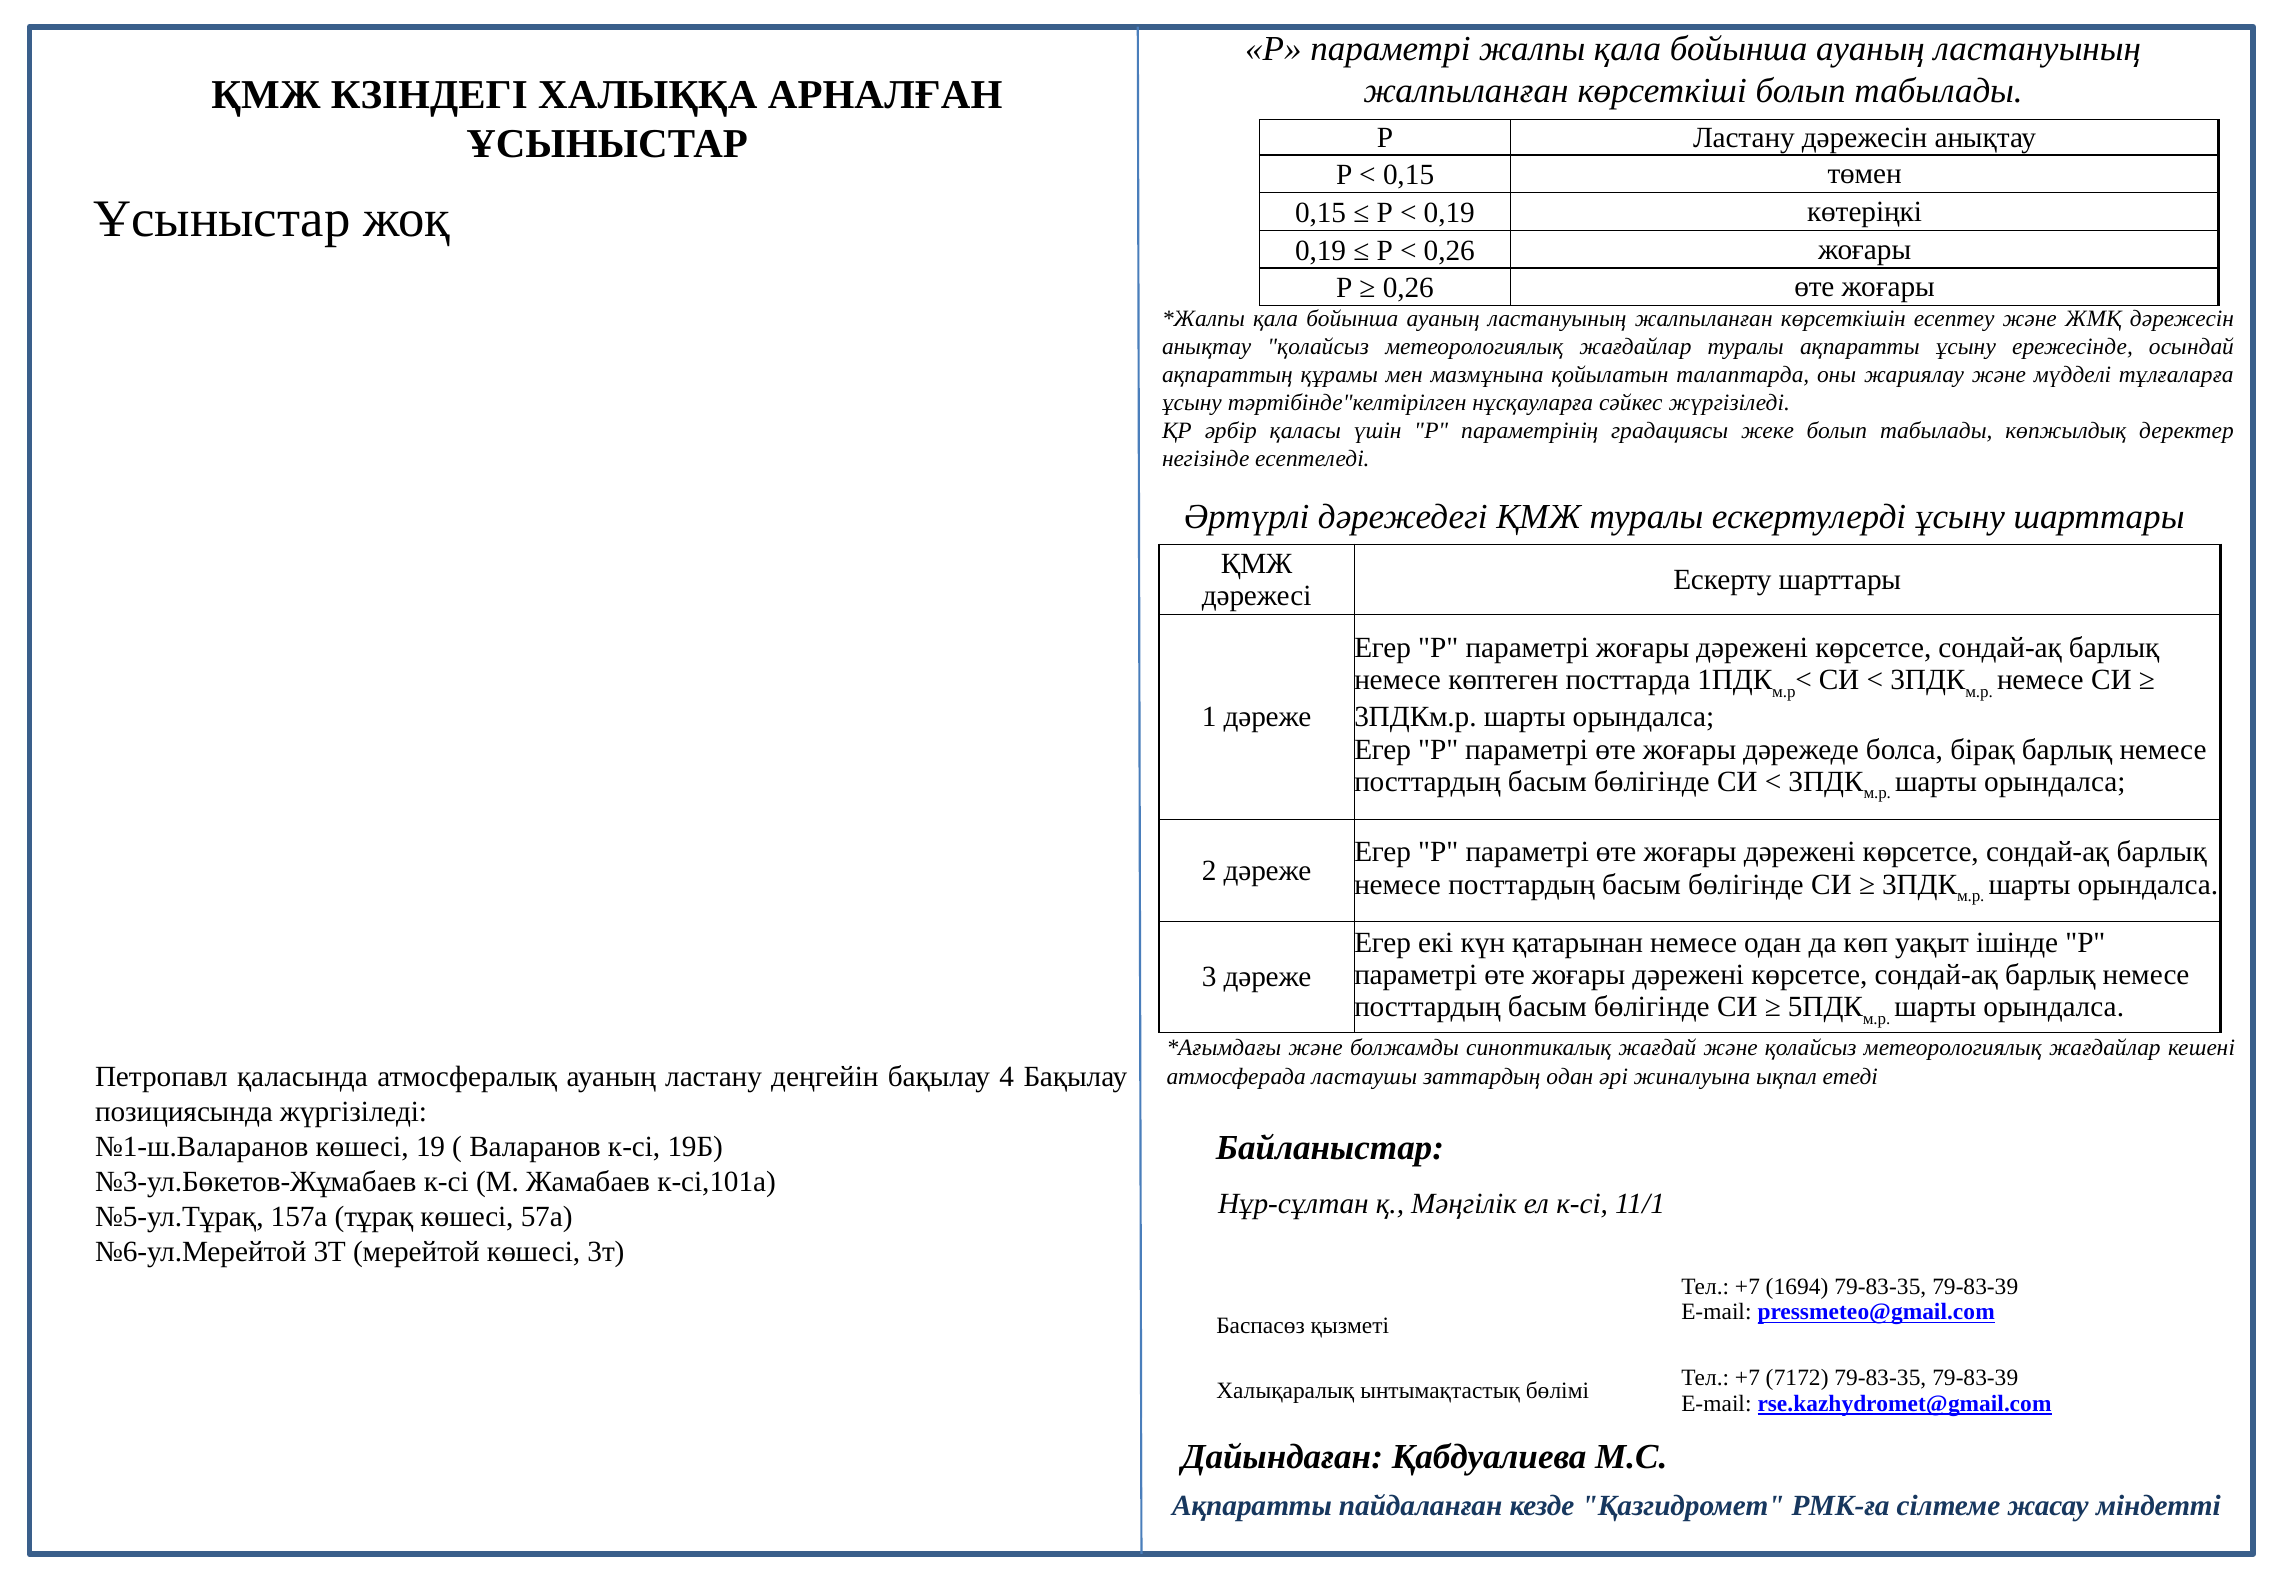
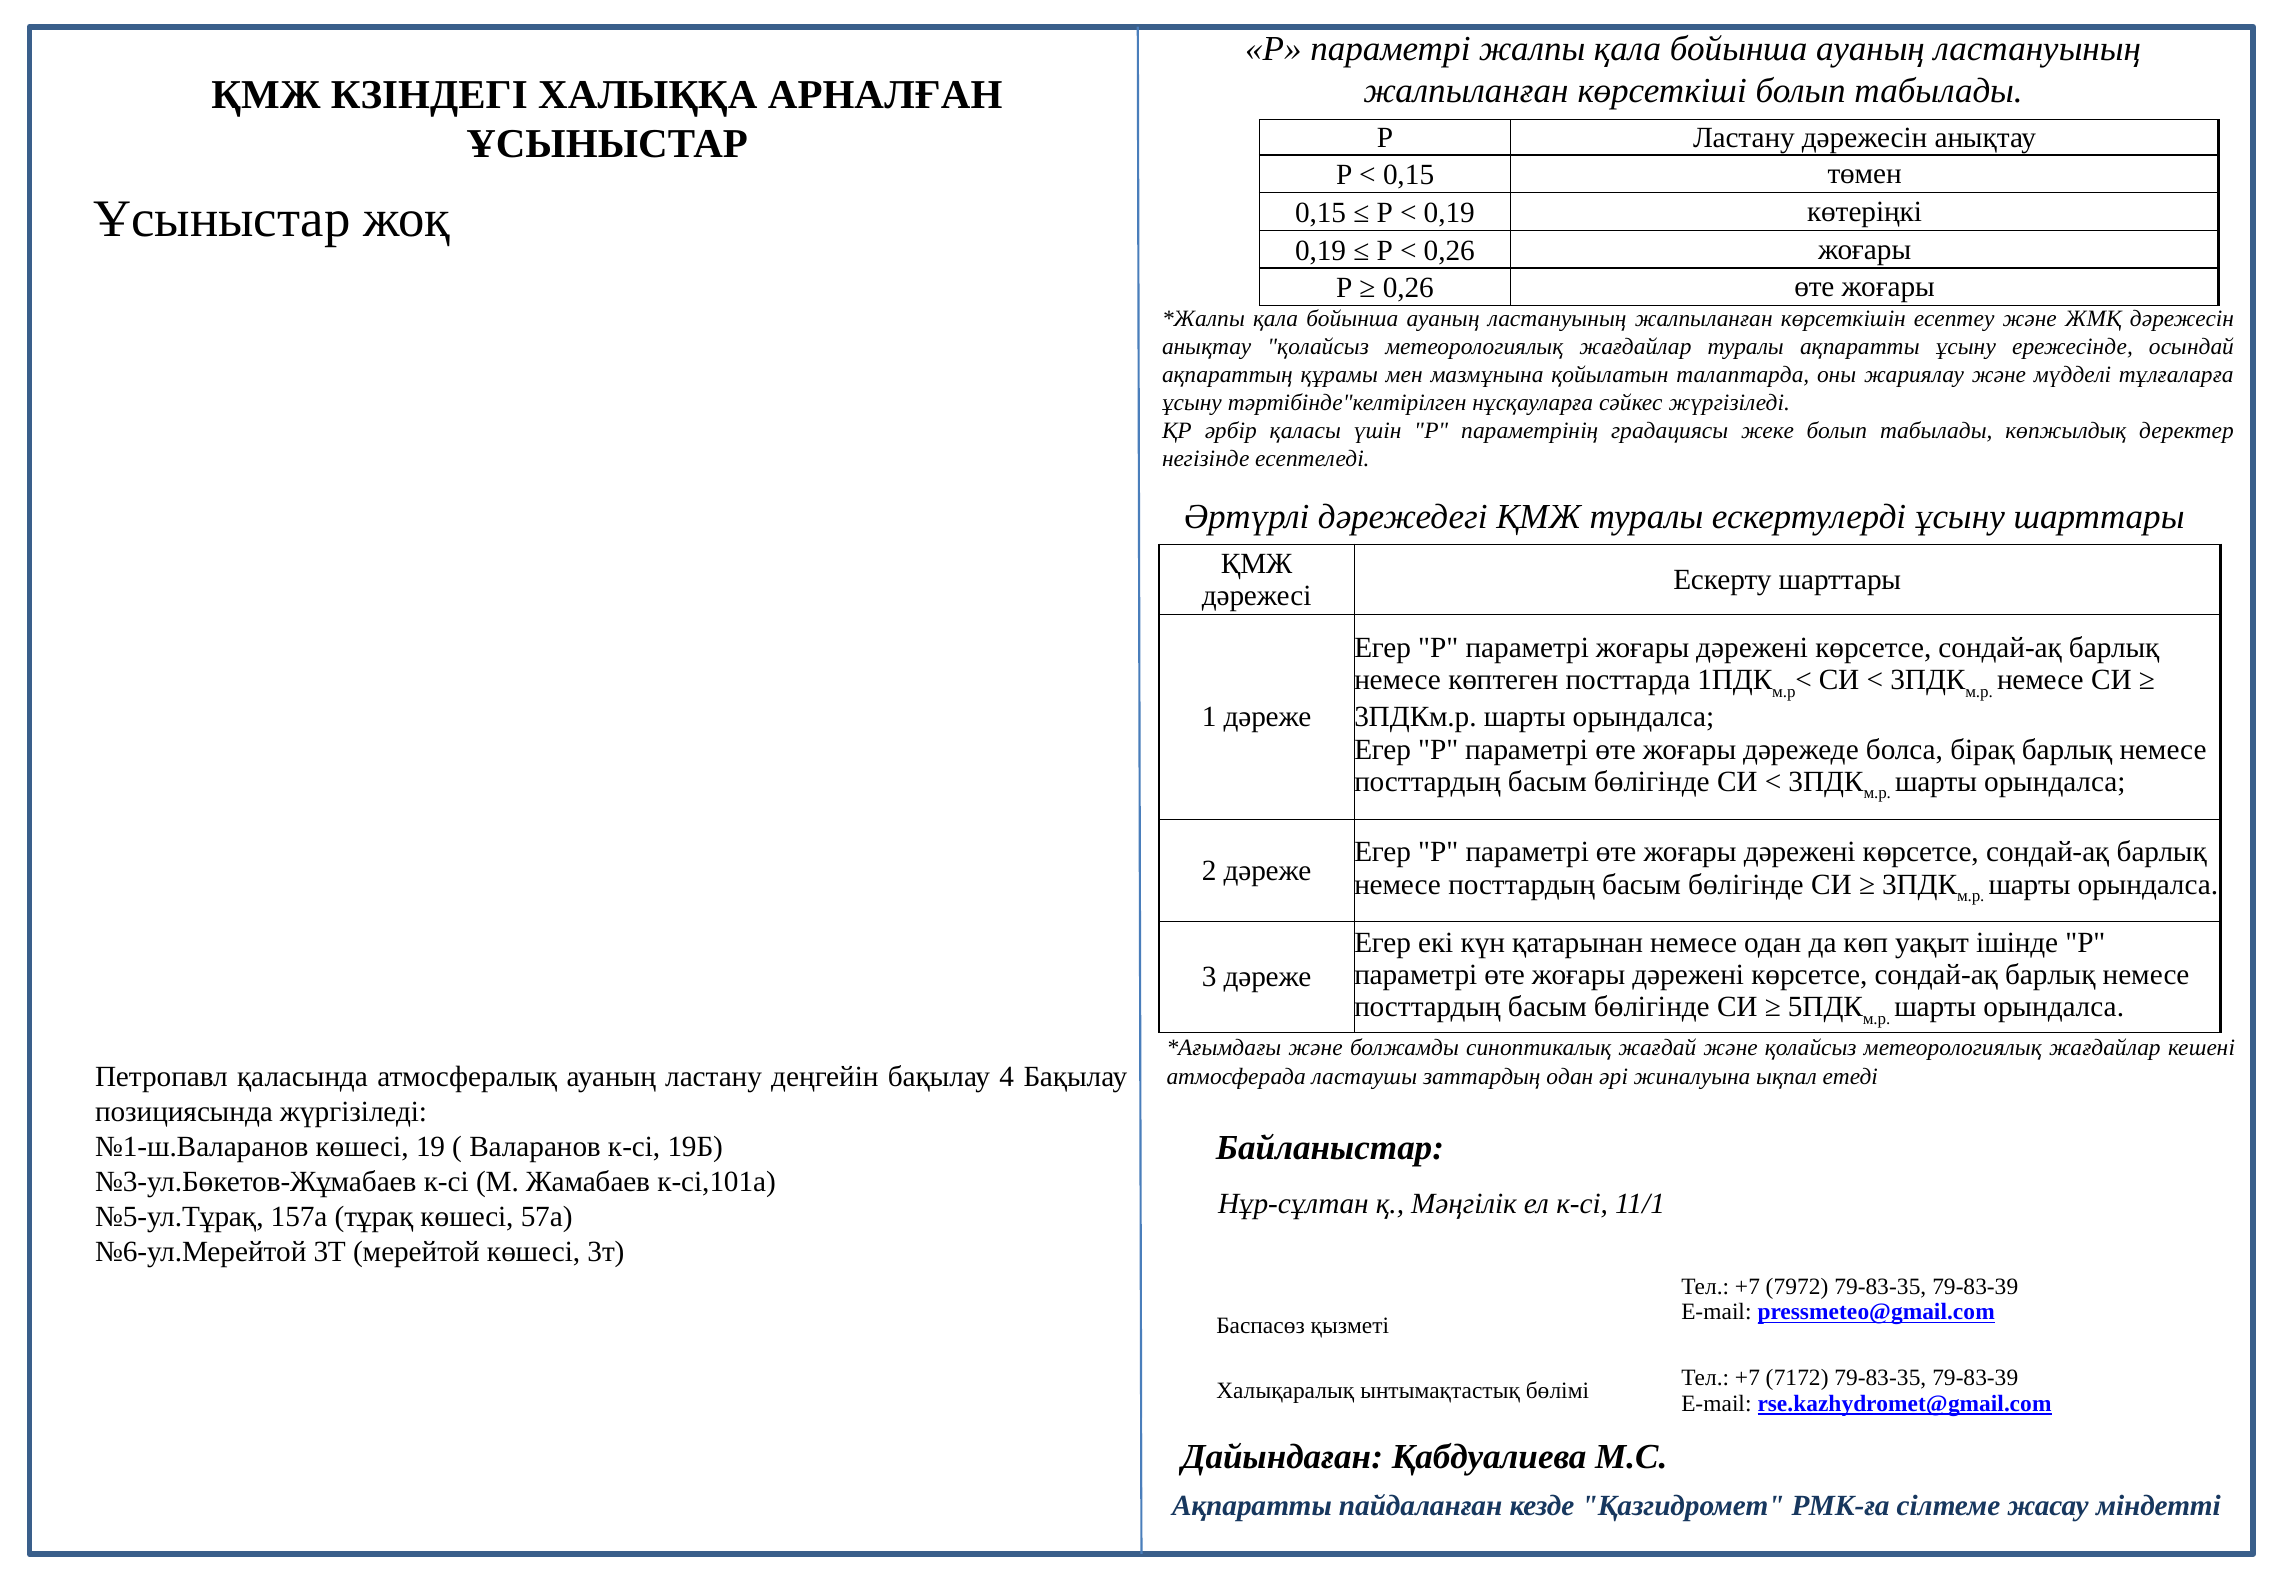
1694: 1694 -> 7972
